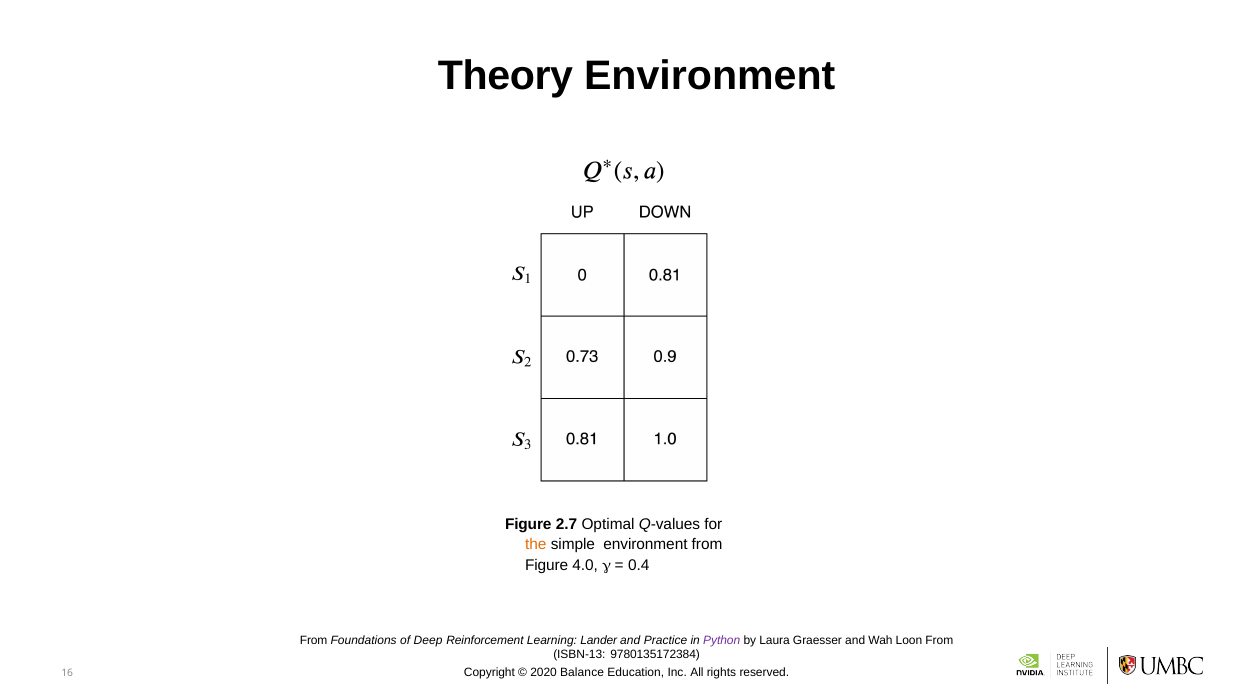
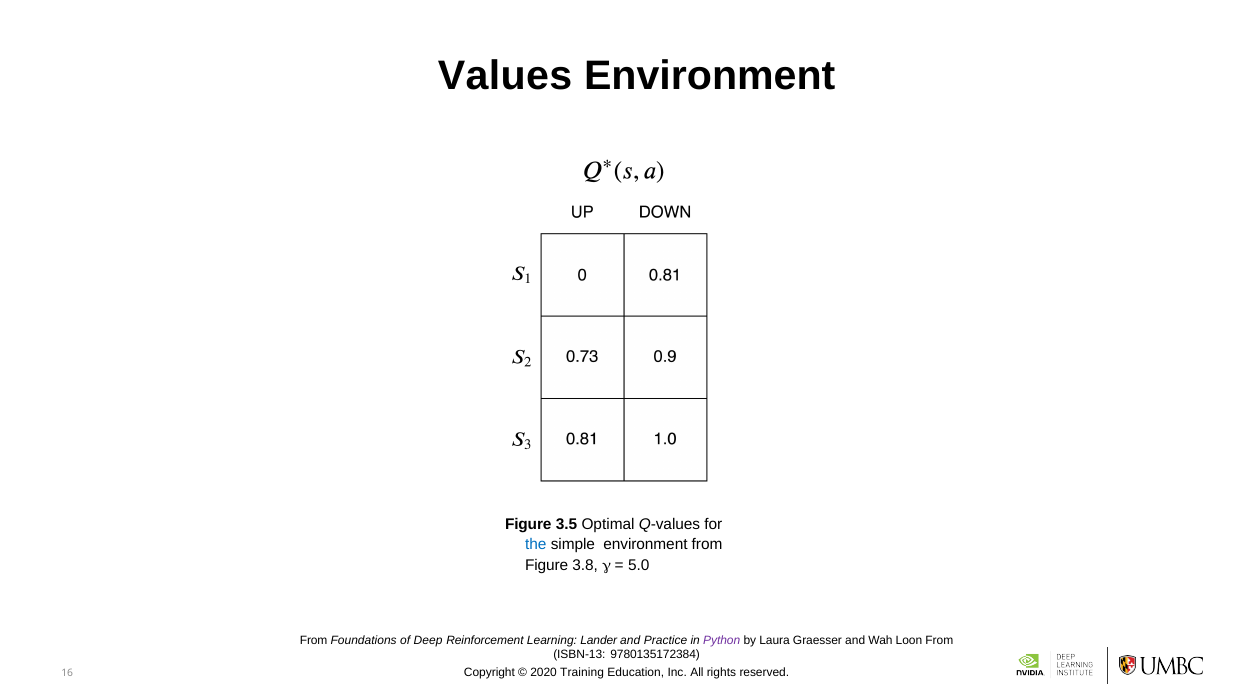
Theory: Theory -> Values
2.7: 2.7 -> 3.5
the colour: orange -> blue
4.0: 4.0 -> 3.8
0.4: 0.4 -> 5.0
Balance: Balance -> Training
